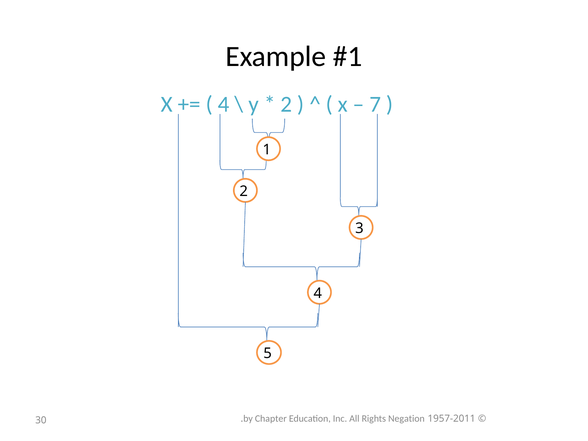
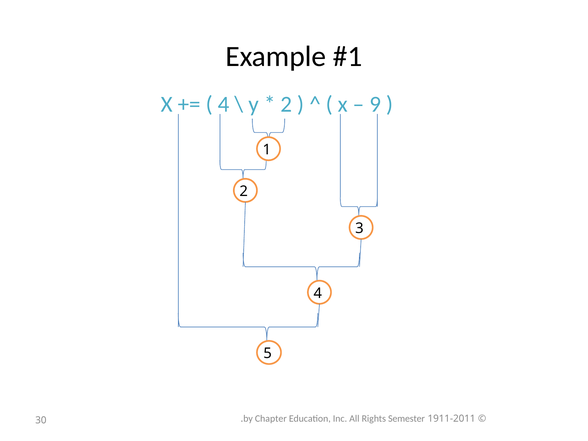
7: 7 -> 9
Negation: Negation -> Semester
1957-2011: 1957-2011 -> 1911-2011
